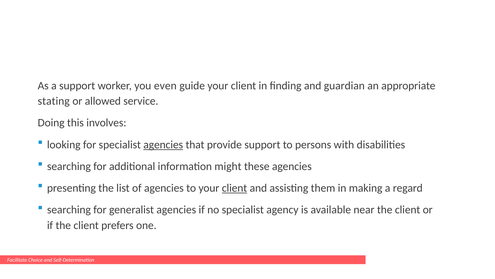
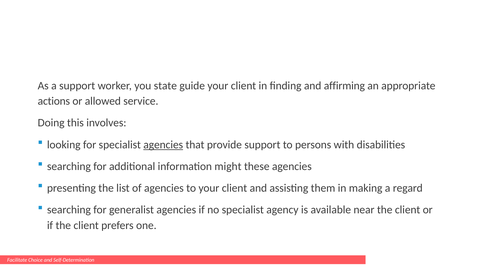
even: even -> state
guardian: guardian -> affirming
stating: stating -> actions
client at (235, 188) underline: present -> none
